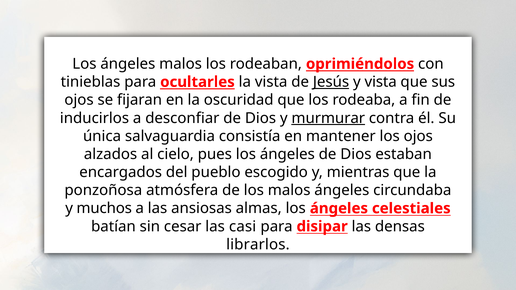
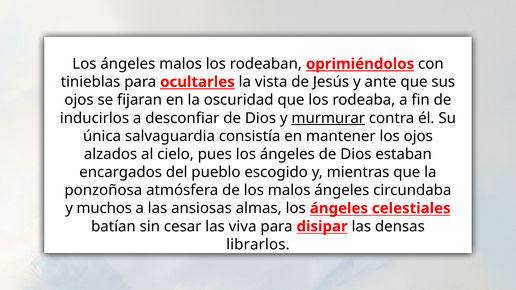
Jesús underline: present -> none
y vista: vista -> ante
casi: casi -> viva
